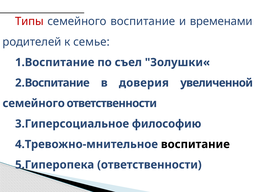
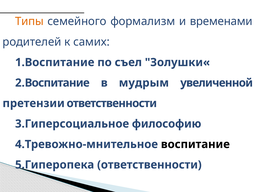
Типы colour: red -> orange
семейного воспитание: воспитание -> формализм
семье: семье -> самих
доверия: доверия -> мудрым
семейного at (34, 103): семейного -> претензии
